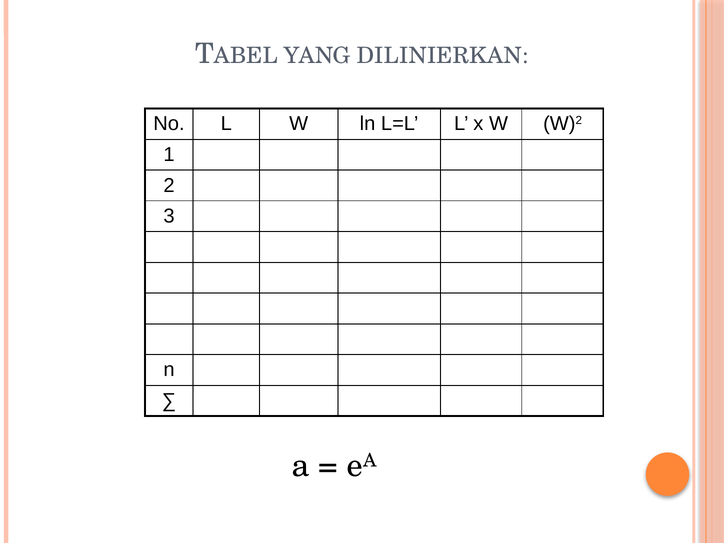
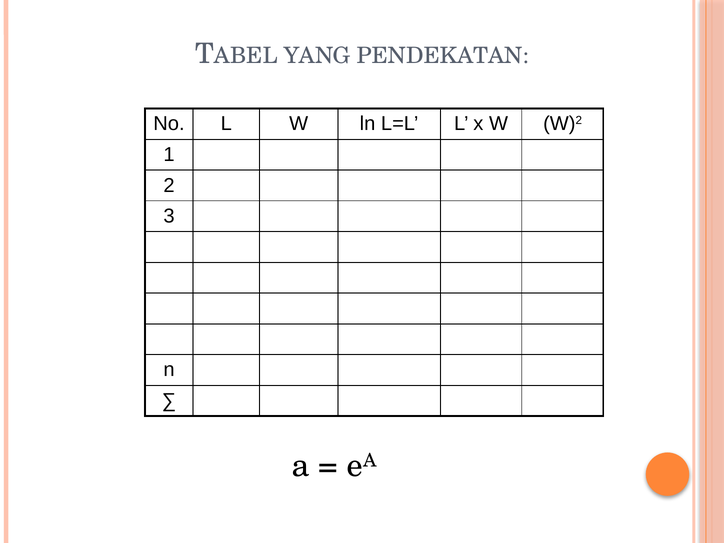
DILINIERKAN: DILINIERKAN -> PENDEKATAN
